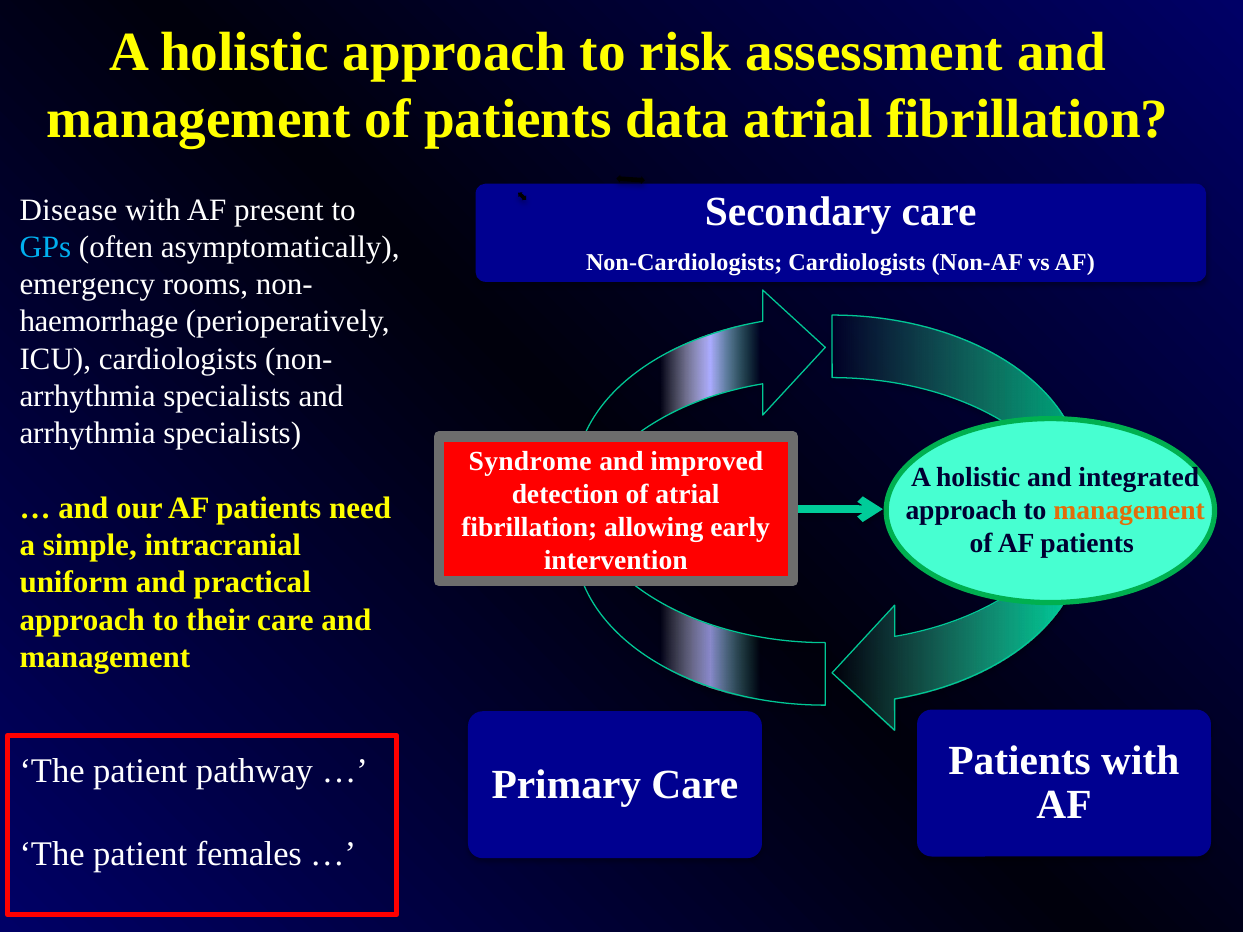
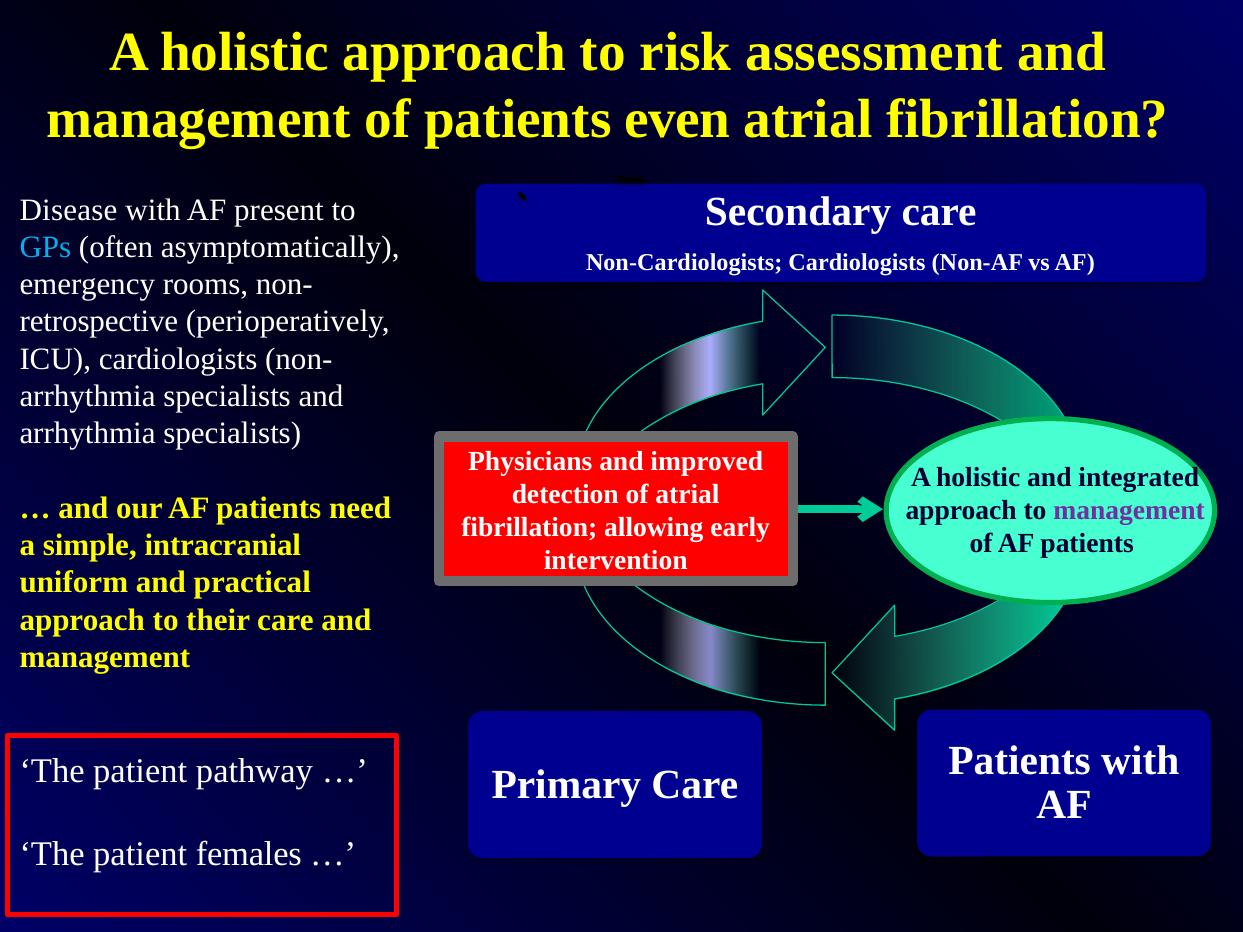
data: data -> even
haemorrhage: haemorrhage -> retrospective
Syndrome: Syndrome -> Physicians
management at (1129, 511) colour: orange -> purple
